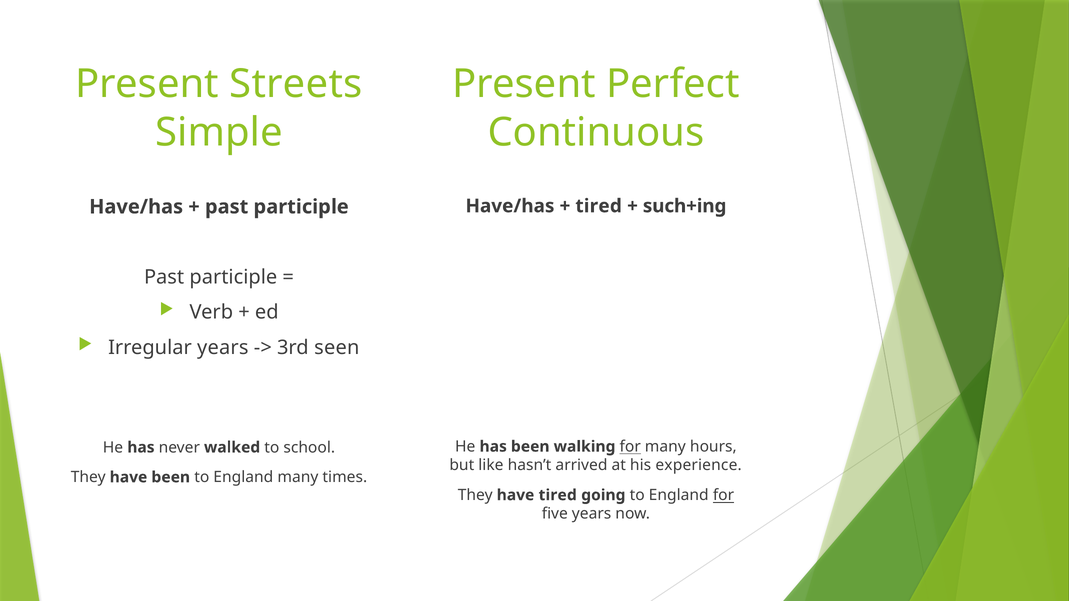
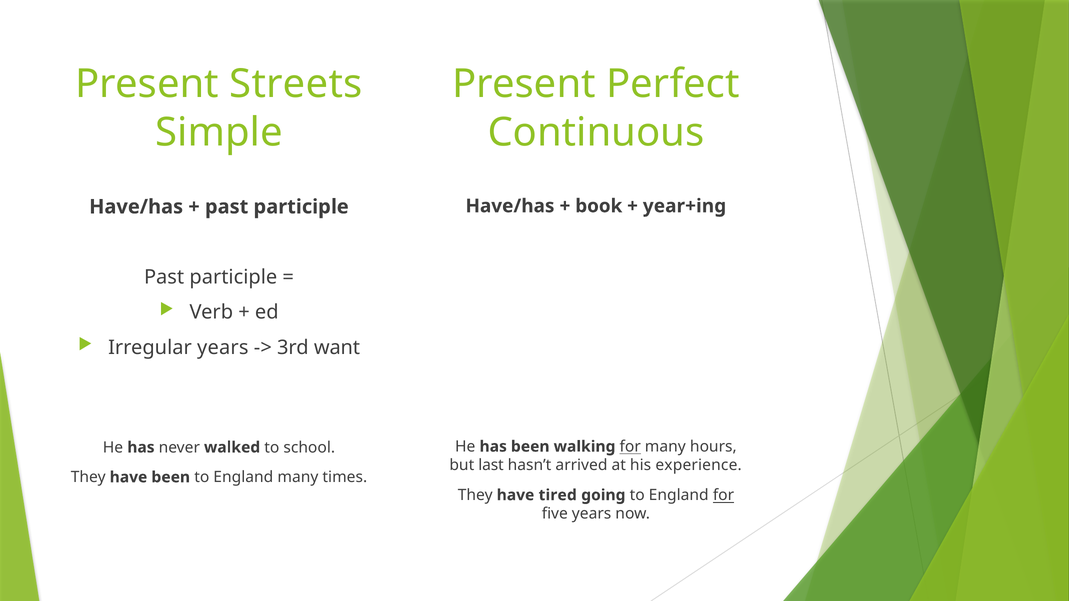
tired at (599, 206): tired -> book
such+ing: such+ing -> year+ing
seen: seen -> want
like: like -> last
